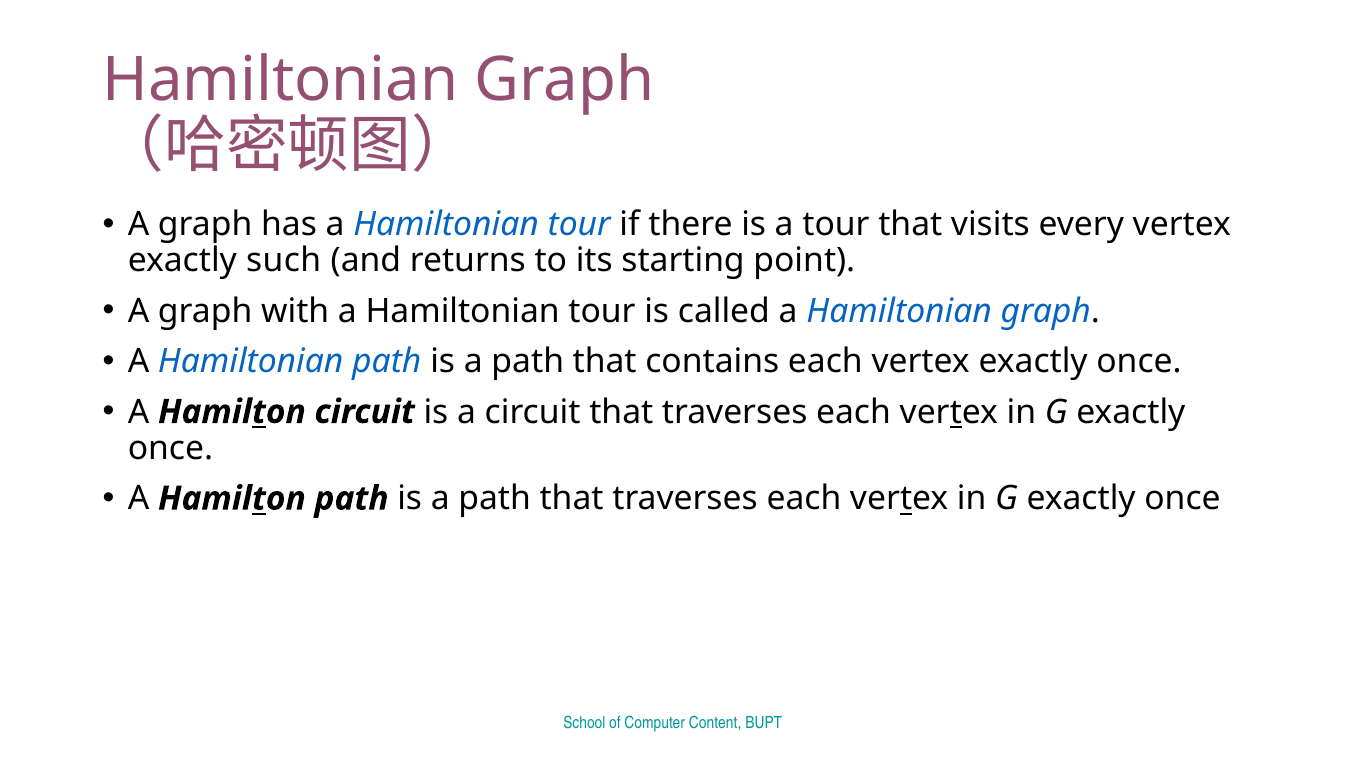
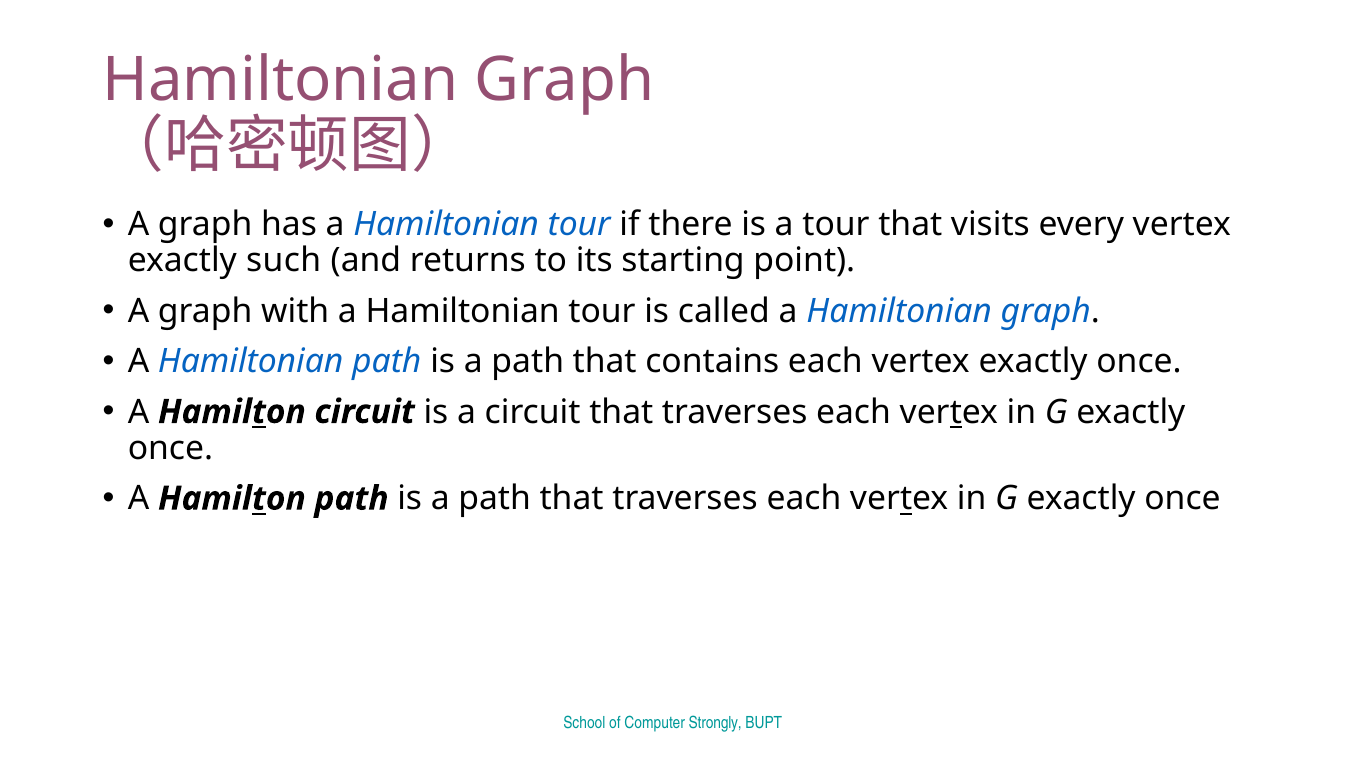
Content: Content -> Strongly
